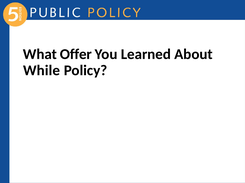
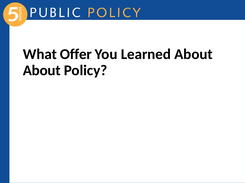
While at (42, 71): While -> About
